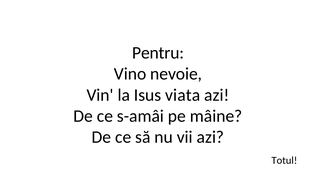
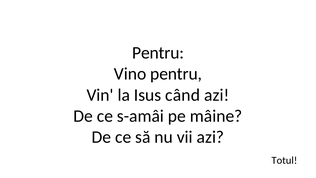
Vino nevoie: nevoie -> pentru
viata: viata -> când
